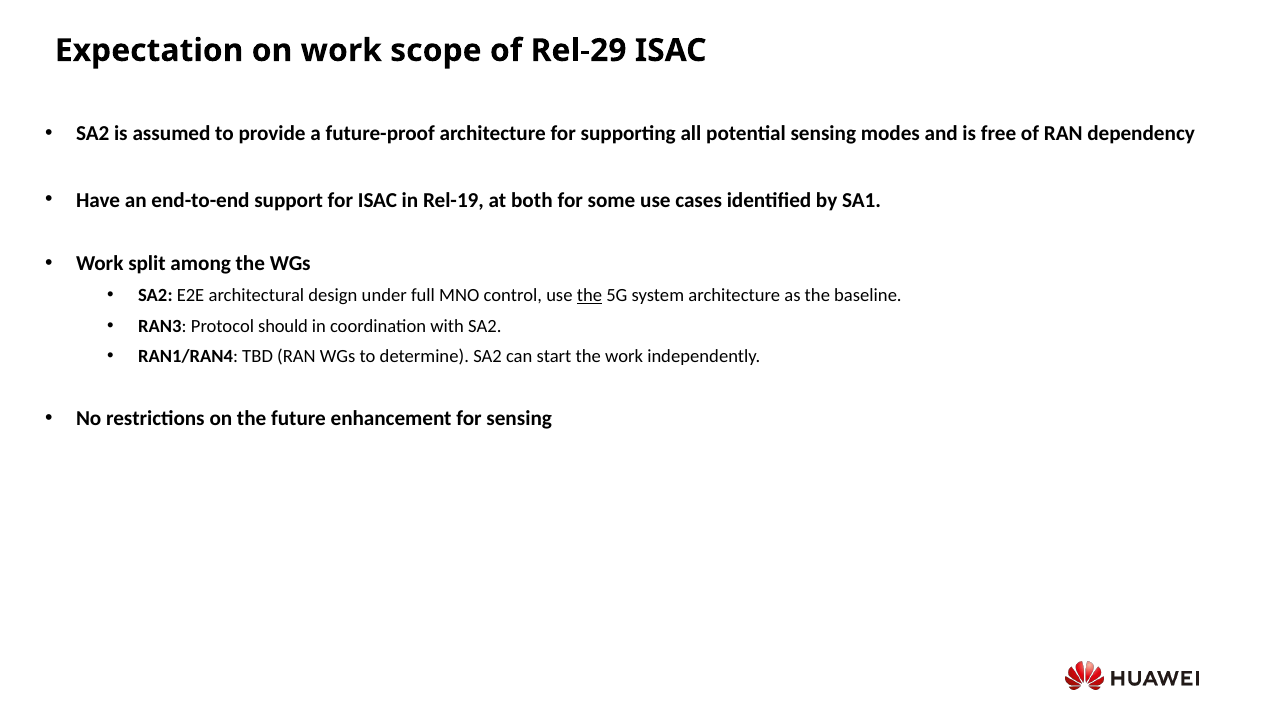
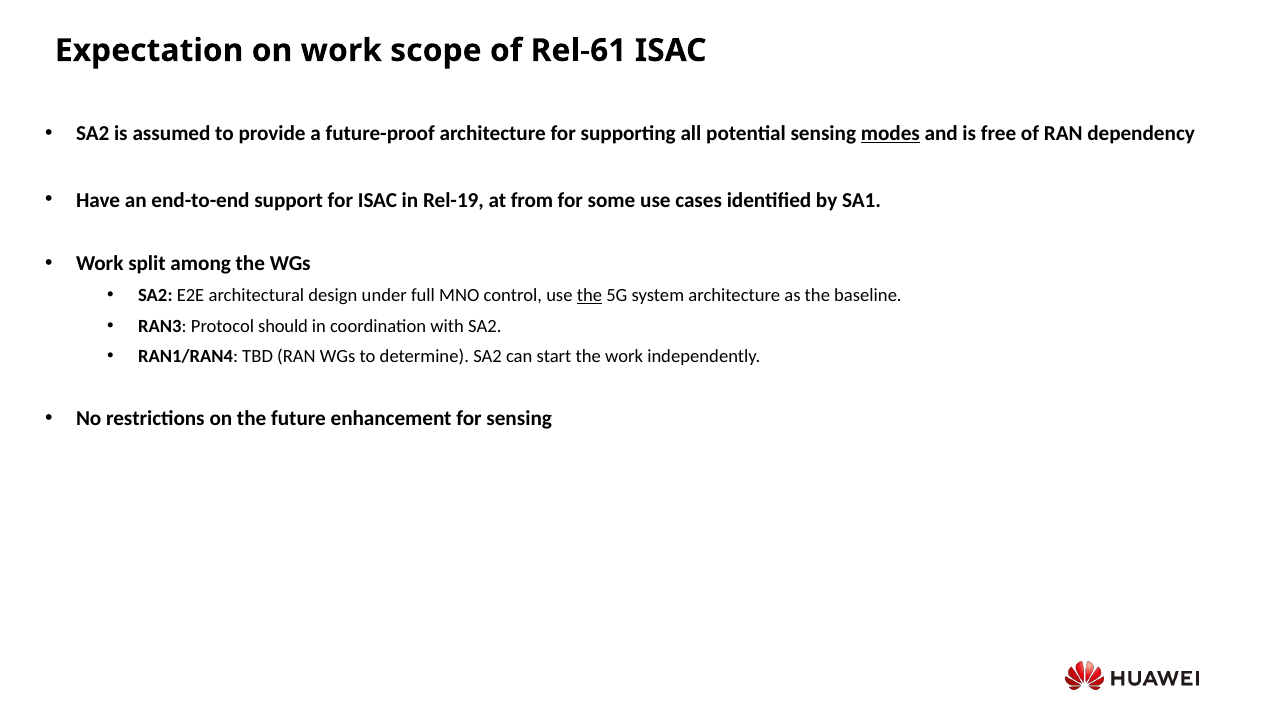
Rel-29: Rel-29 -> Rel-61
modes underline: none -> present
both: both -> from
